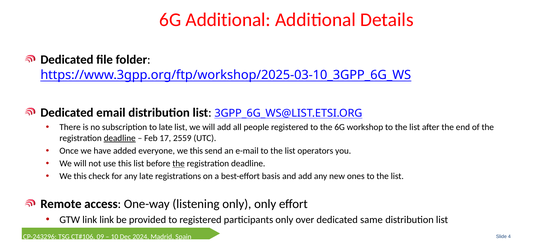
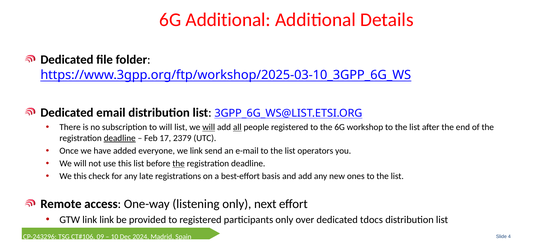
to late: late -> will
will at (209, 127) underline: none -> present
all underline: none -> present
2559: 2559 -> 2379
everyone we this: this -> link
only only: only -> next
same: same -> tdocs
